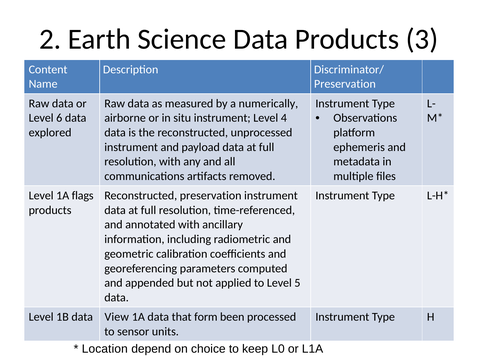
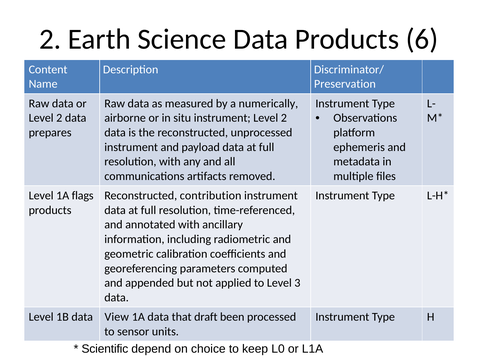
3: 3 -> 6
6 at (59, 118): 6 -> 2
instrument Level 4: 4 -> 2
explored: explored -> prepares
Reconstructed preservation: preservation -> contribution
5: 5 -> 3
form: form -> draft
Location: Location -> Scientific
